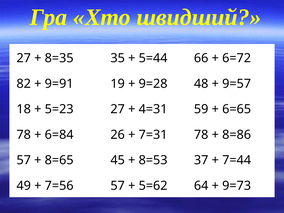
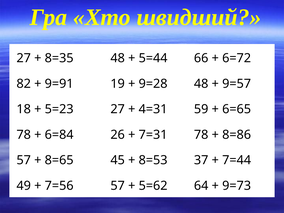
8=35 35: 35 -> 48
